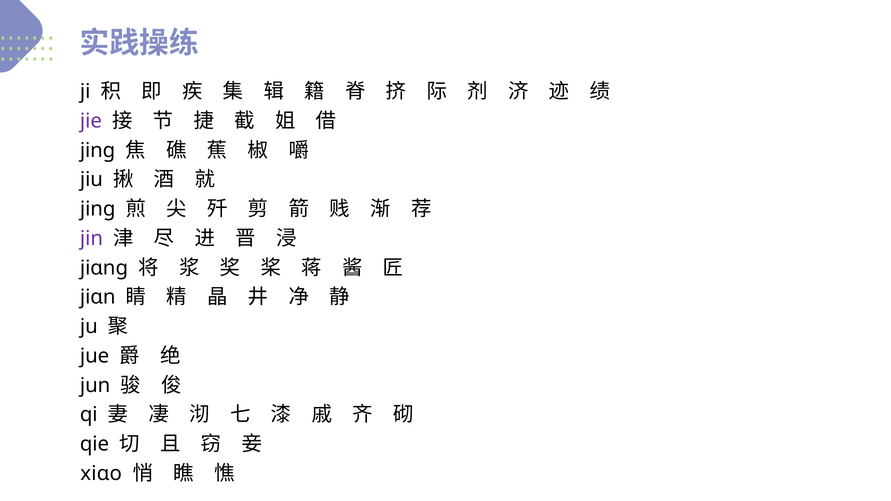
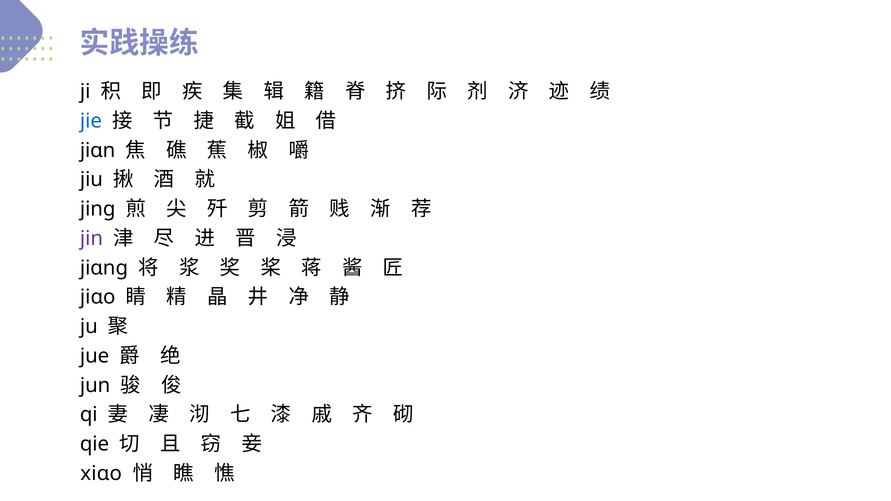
jie colour: purple -> blue
jinɡ at (98, 150): jinɡ -> jiɑn
jiɑn: jiɑn -> jiɑo
